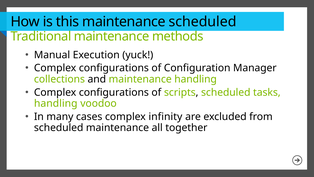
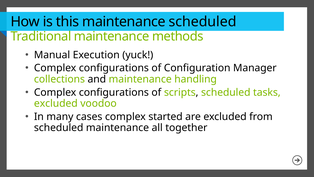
handling at (56, 103): handling -> excluded
infinity: infinity -> started
